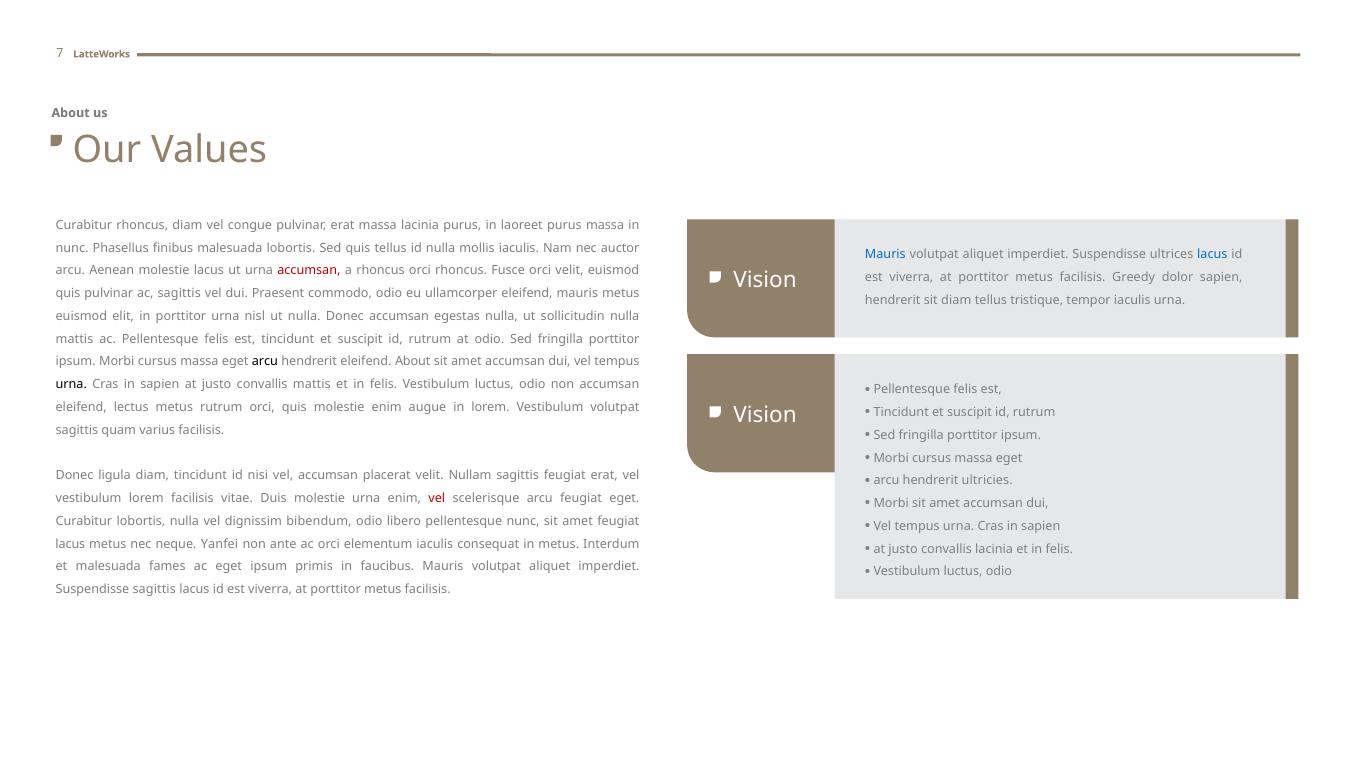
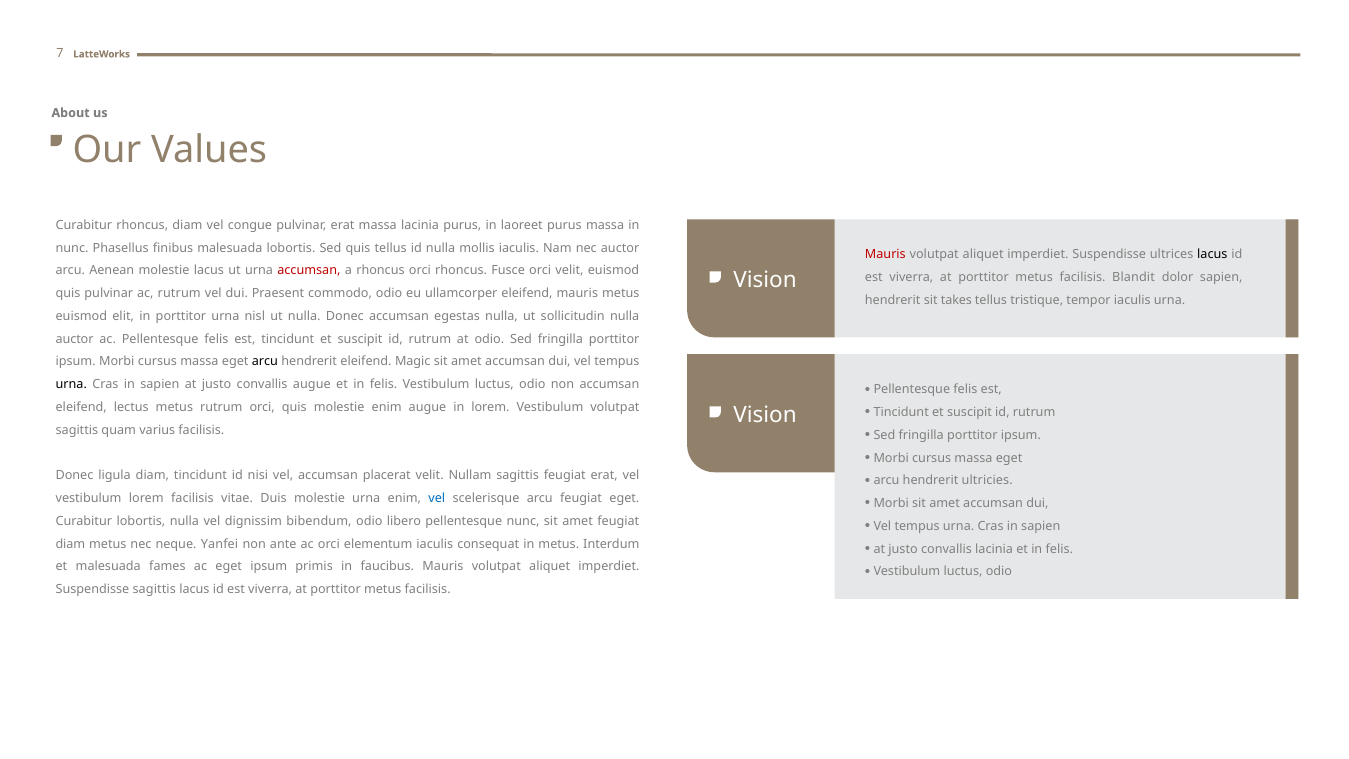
Mauris at (885, 255) colour: blue -> red
lacus at (1212, 255) colour: blue -> black
Greedy: Greedy -> Blandit
ac sagittis: sagittis -> rutrum
sit diam: diam -> takes
mattis at (74, 339): mattis -> auctor
eleifend About: About -> Magic
convallis mattis: mattis -> augue
vel at (437, 498) colour: red -> blue
lacus at (70, 544): lacus -> diam
